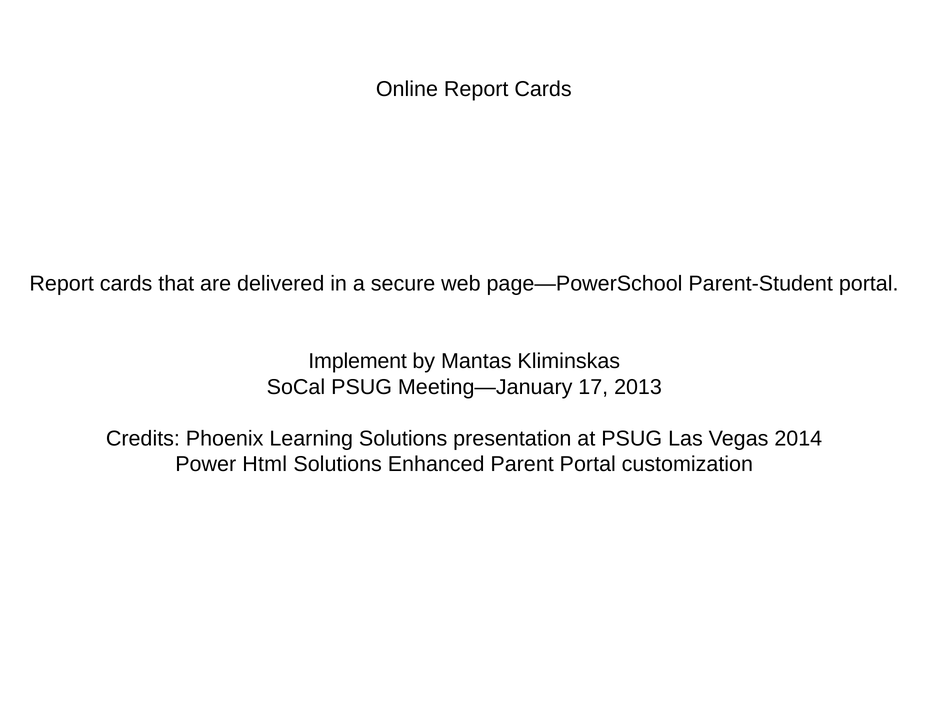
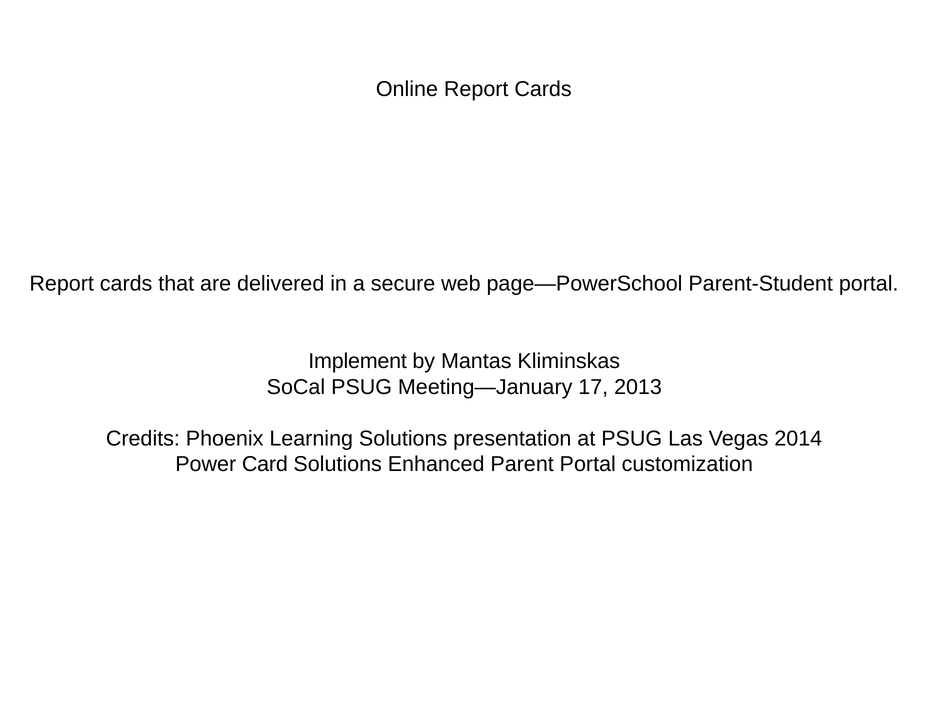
Html: Html -> Card
